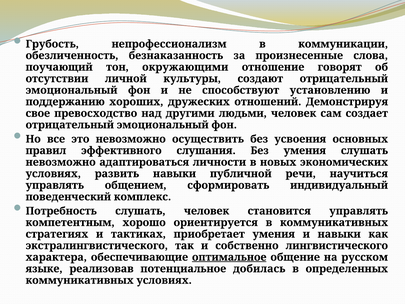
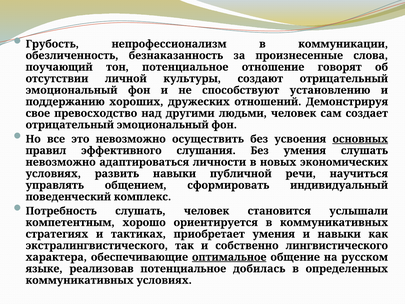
тон окружающими: окружающими -> потенциальное
основных underline: none -> present
становится управлять: управлять -> услышали
